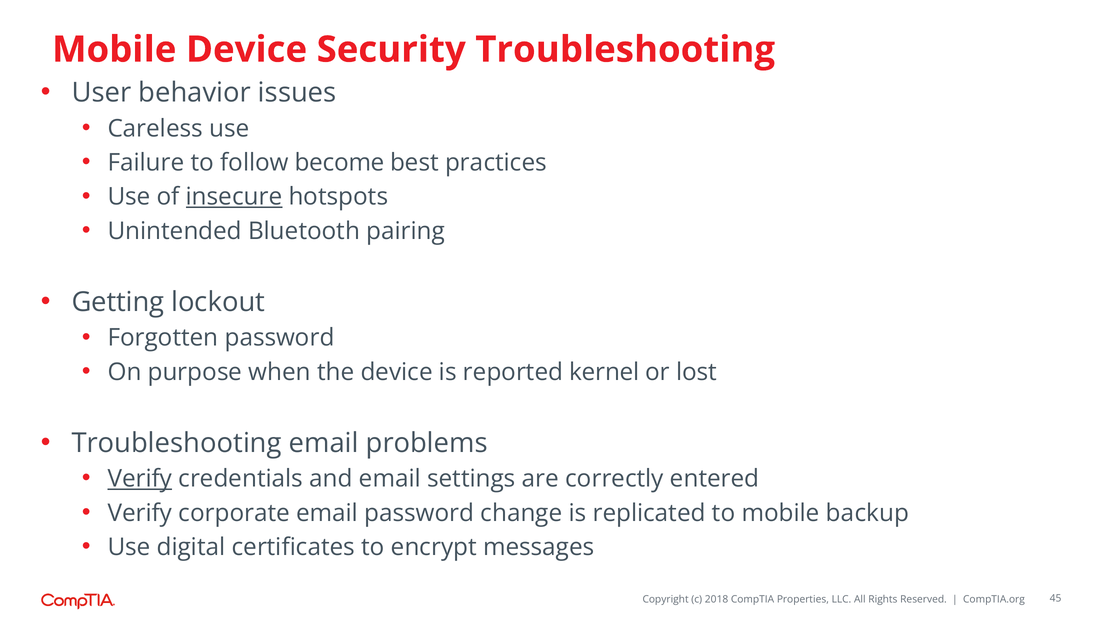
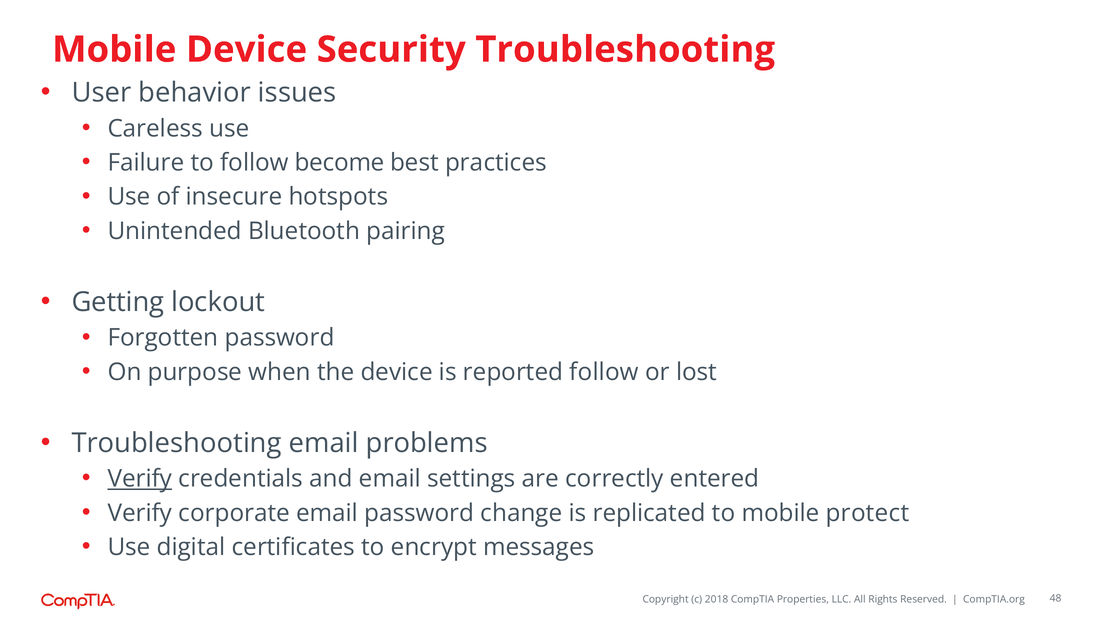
insecure underline: present -> none
reported kernel: kernel -> follow
backup: backup -> protect
45: 45 -> 48
